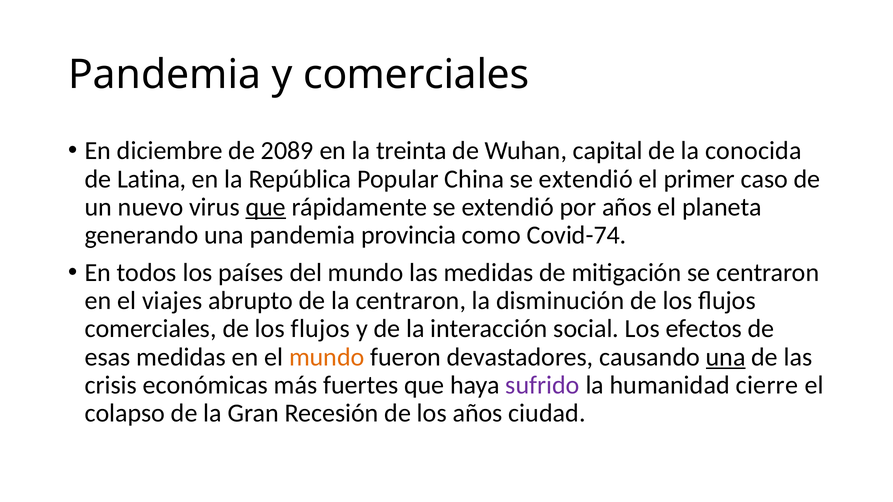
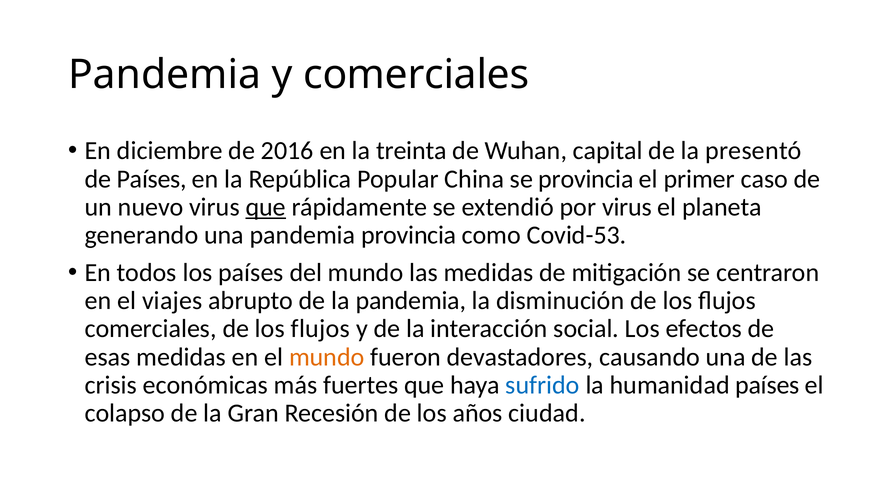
2089: 2089 -> 2016
conocida: conocida -> presentó
de Latina: Latina -> Países
China se extendió: extendió -> provincia
por años: años -> virus
Covid-74: Covid-74 -> Covid-53
la centraron: centraron -> pandemia
una at (726, 357) underline: present -> none
sufrido colour: purple -> blue
humanidad cierre: cierre -> países
